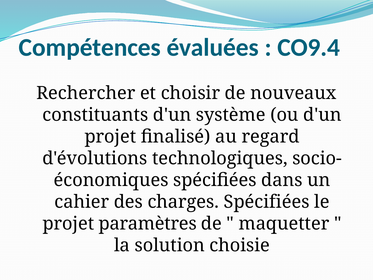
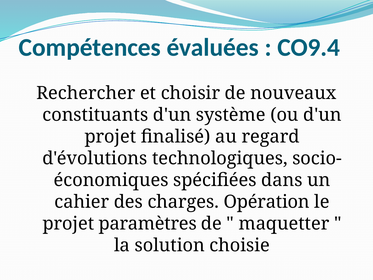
charges Spécifiées: Spécifiées -> Opération
